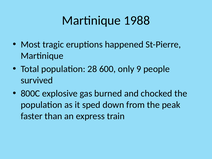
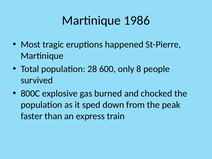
1988: 1988 -> 1986
9: 9 -> 8
